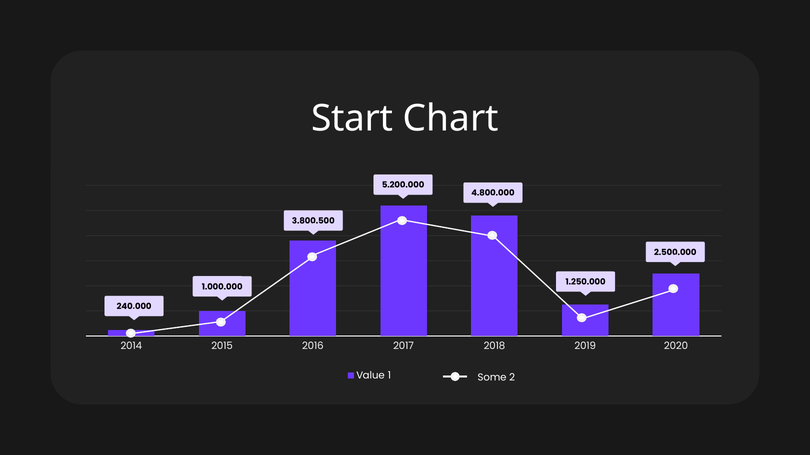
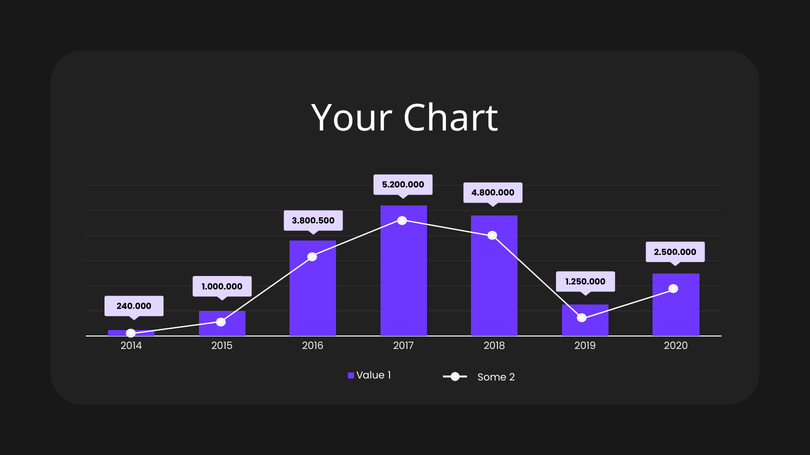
Start: Start -> Your
